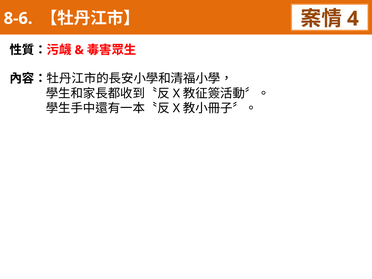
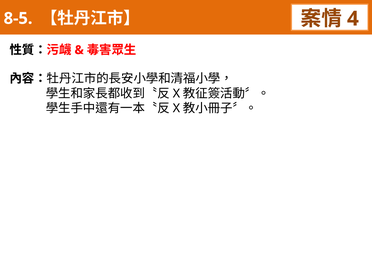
8-6: 8-6 -> 8-5
